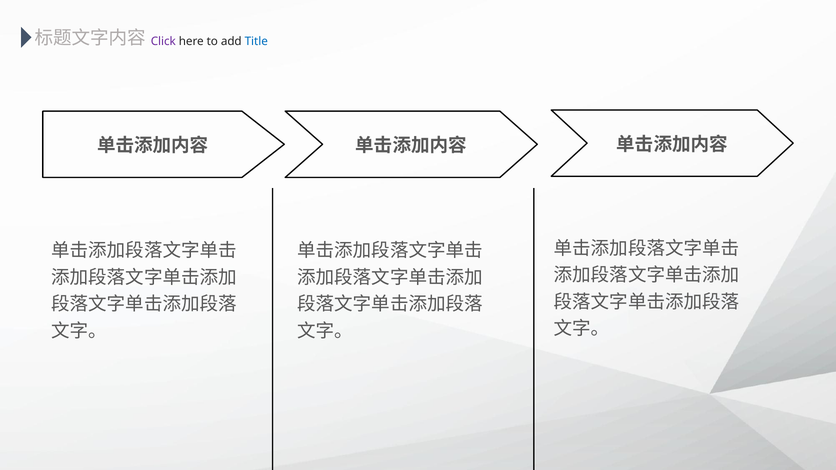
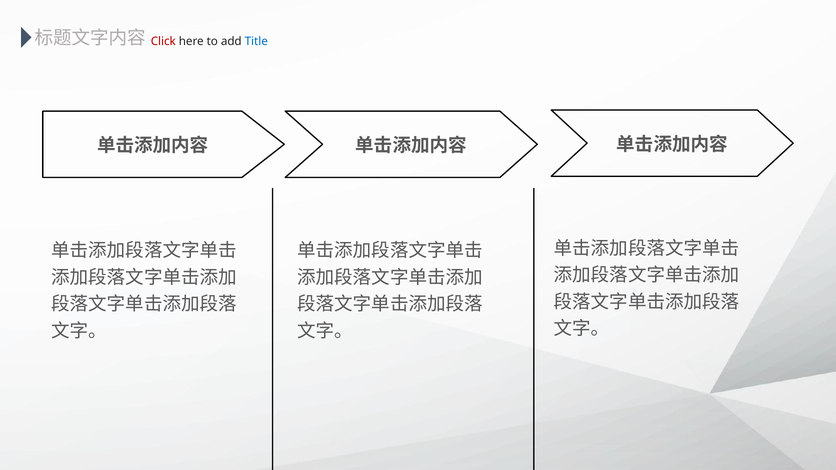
Click colour: purple -> red
